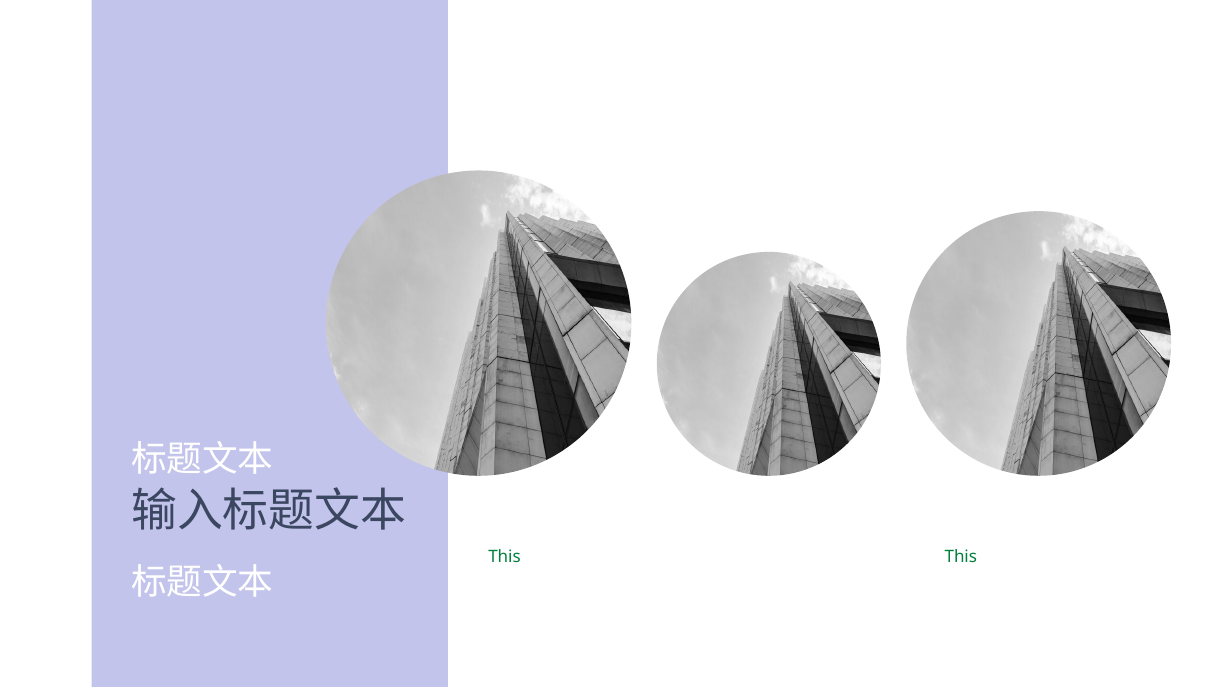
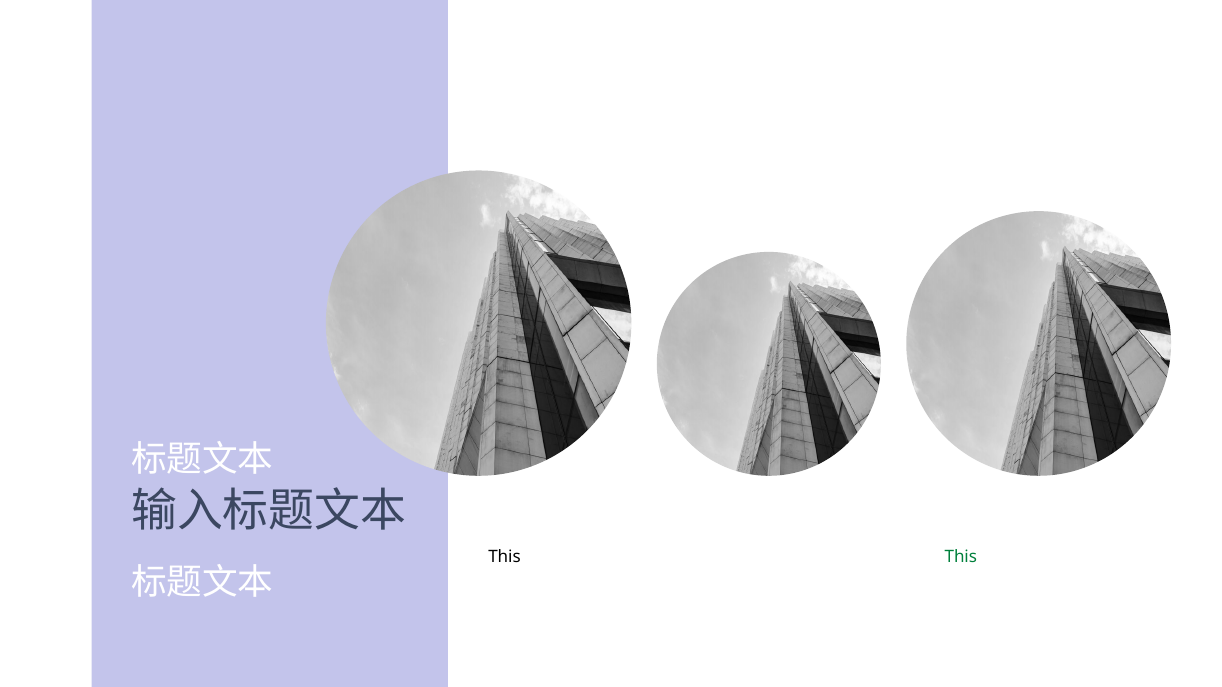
This at (504, 557) colour: green -> black
